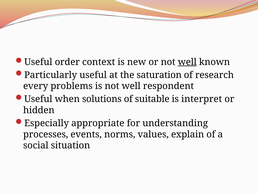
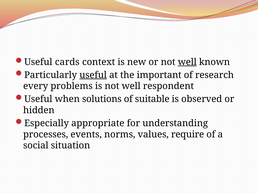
order: order -> cards
useful at (93, 75) underline: none -> present
saturation: saturation -> important
interpret: interpret -> observed
explain: explain -> require
